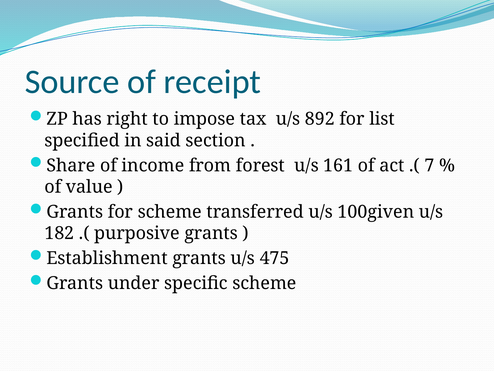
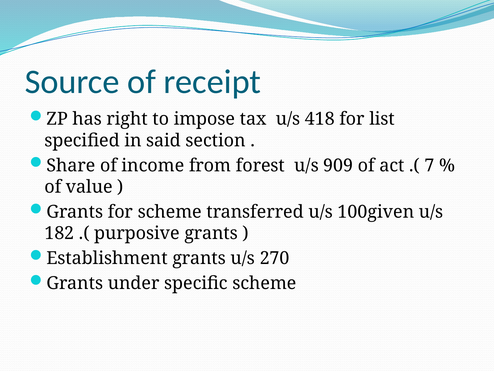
892: 892 -> 418
161: 161 -> 909
475: 475 -> 270
